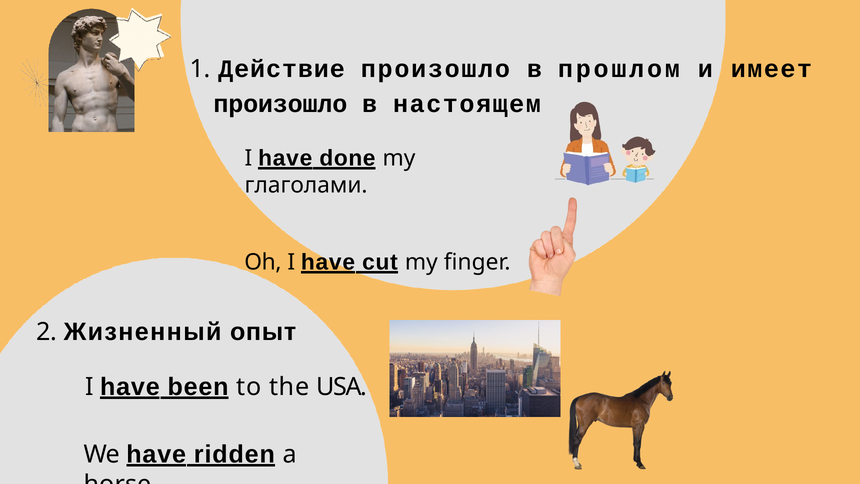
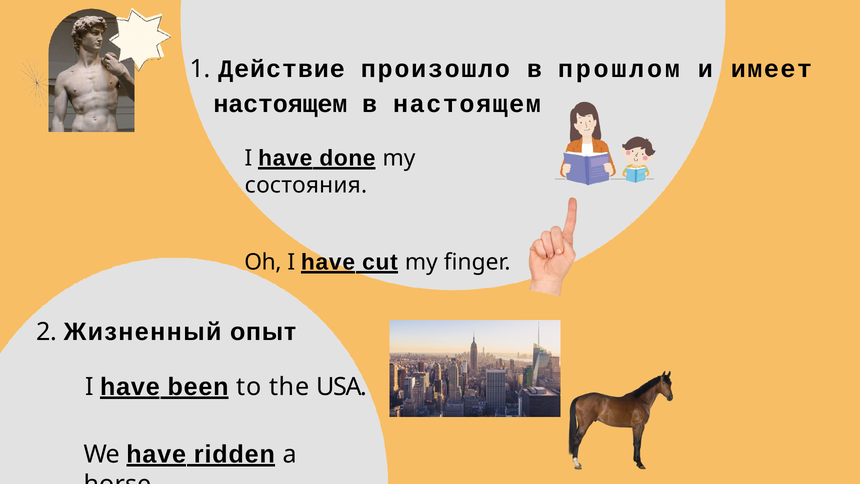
произошло at (280, 104): произошло -> настоящем
глаголами: глаголами -> состояния
